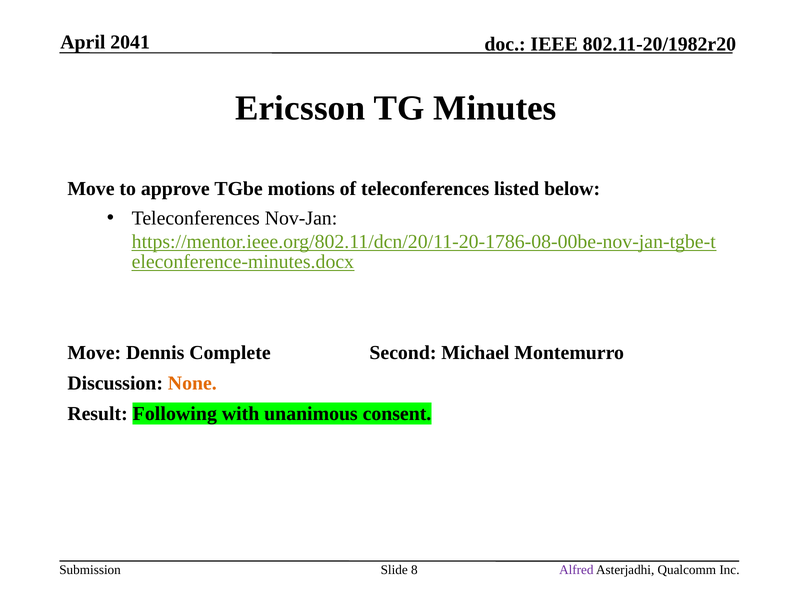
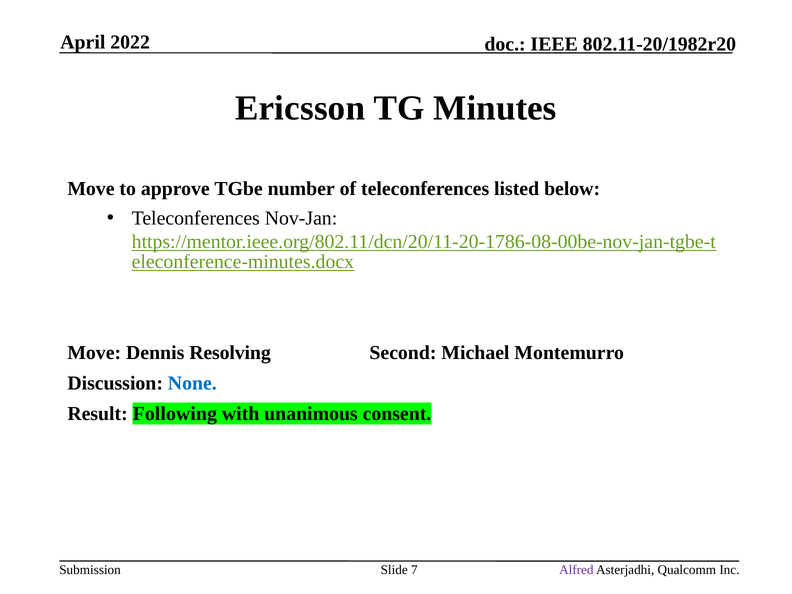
2041: 2041 -> 2022
motions: motions -> number
Complete: Complete -> Resolving
None colour: orange -> blue
8: 8 -> 7
